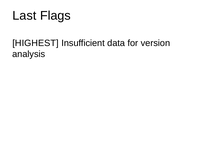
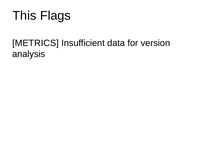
Last: Last -> This
HIGHEST: HIGHEST -> METRICS
